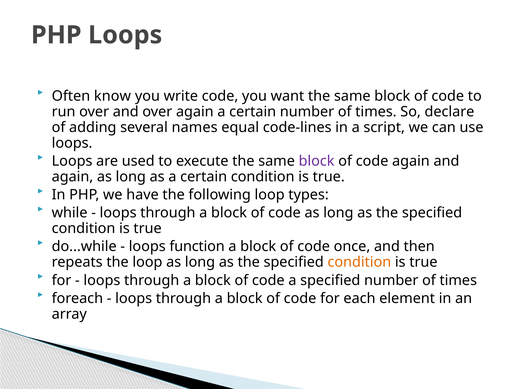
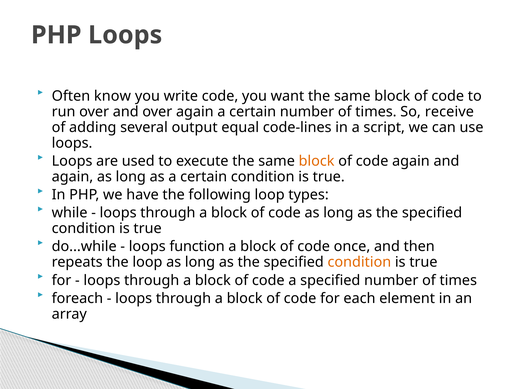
declare: declare -> receive
names: names -> output
block at (317, 161) colour: purple -> orange
